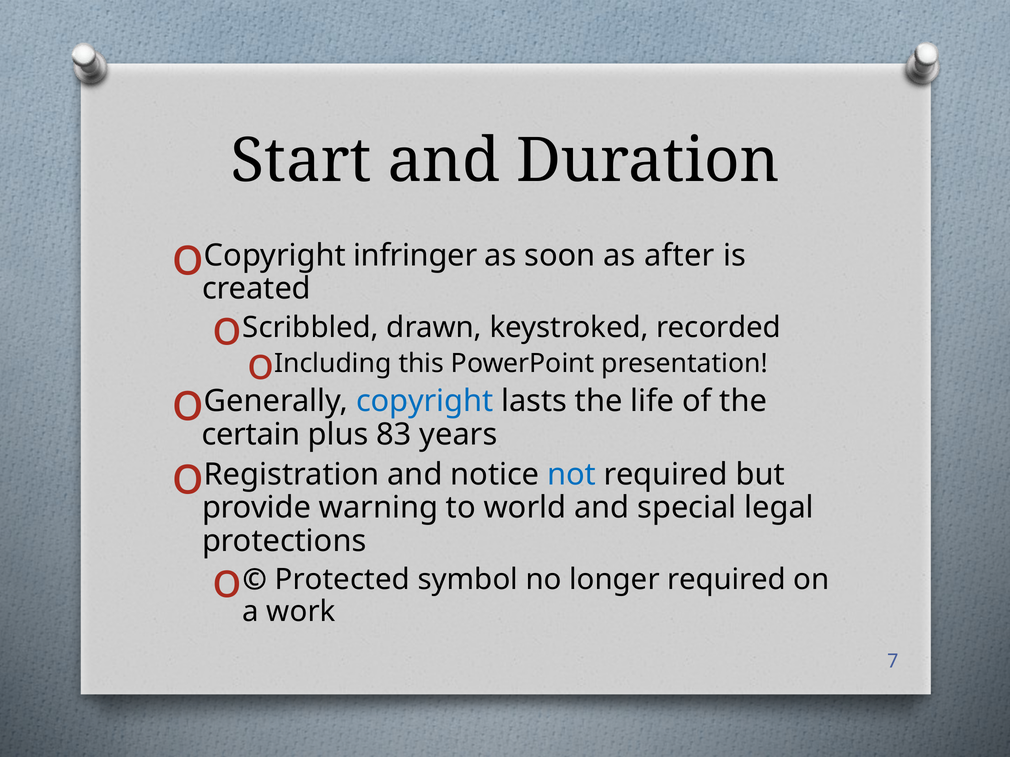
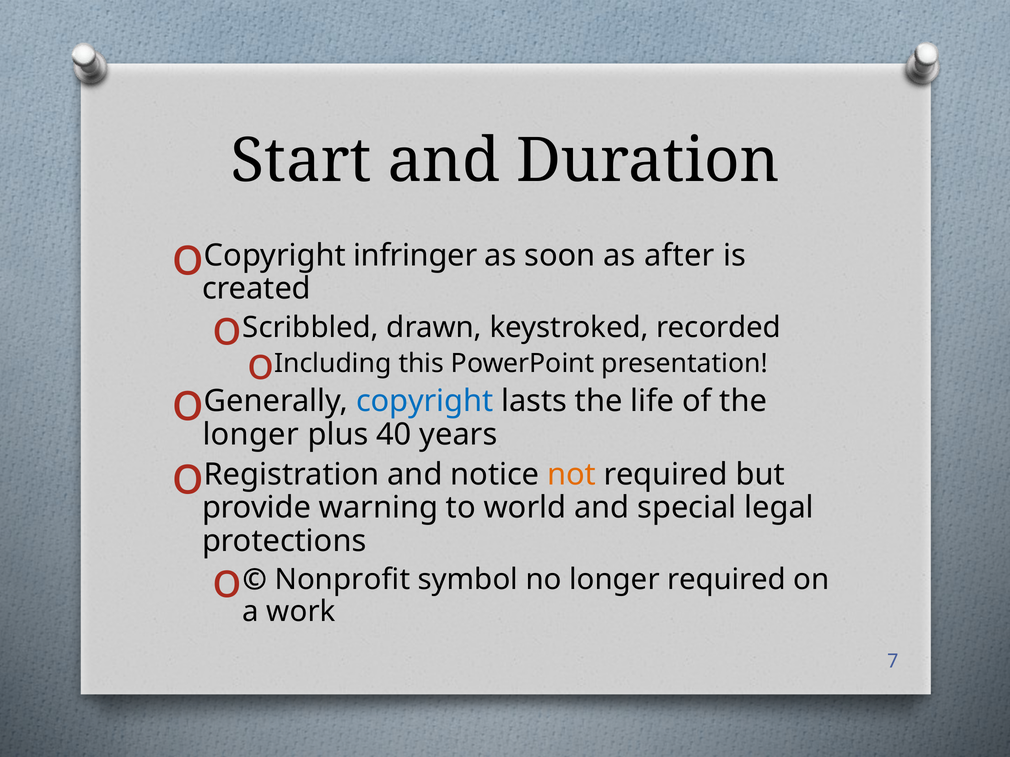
certain at (251, 435): certain -> longer
83: 83 -> 40
not colour: blue -> orange
Protected: Protected -> Nonprofit
